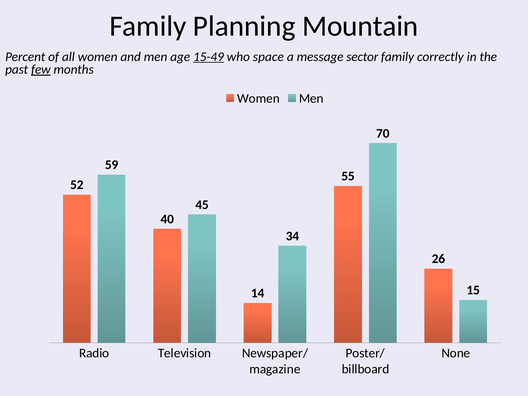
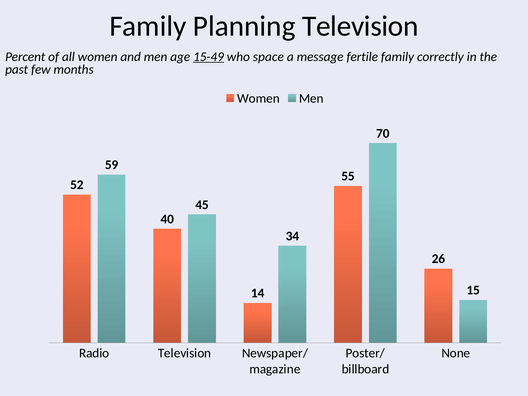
Planning Mountain: Mountain -> Television
sector: sector -> fertile
few underline: present -> none
